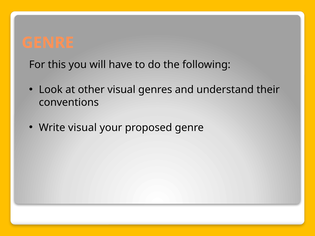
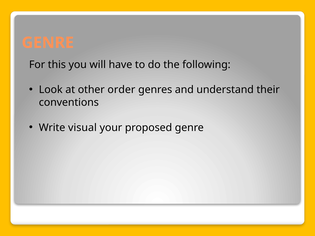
other visual: visual -> order
